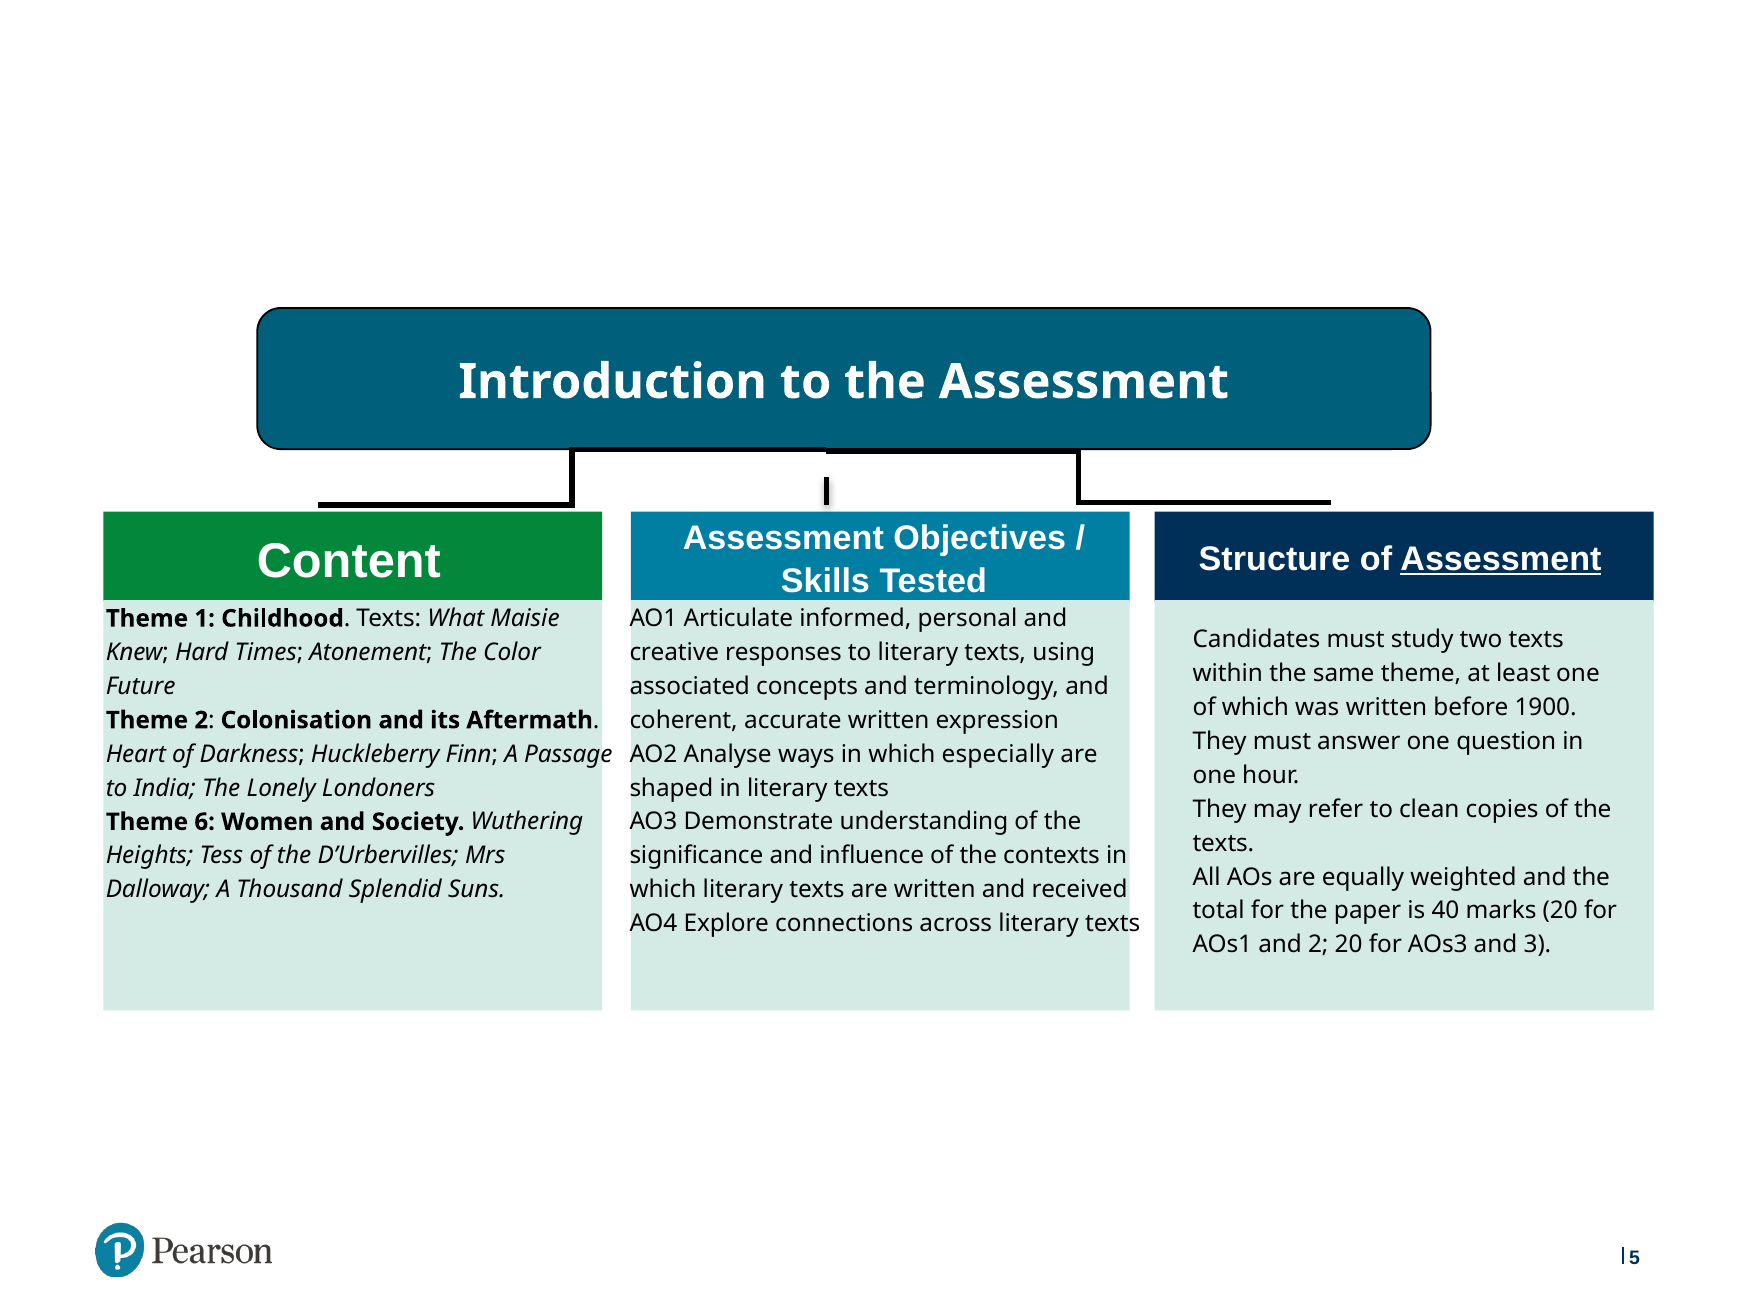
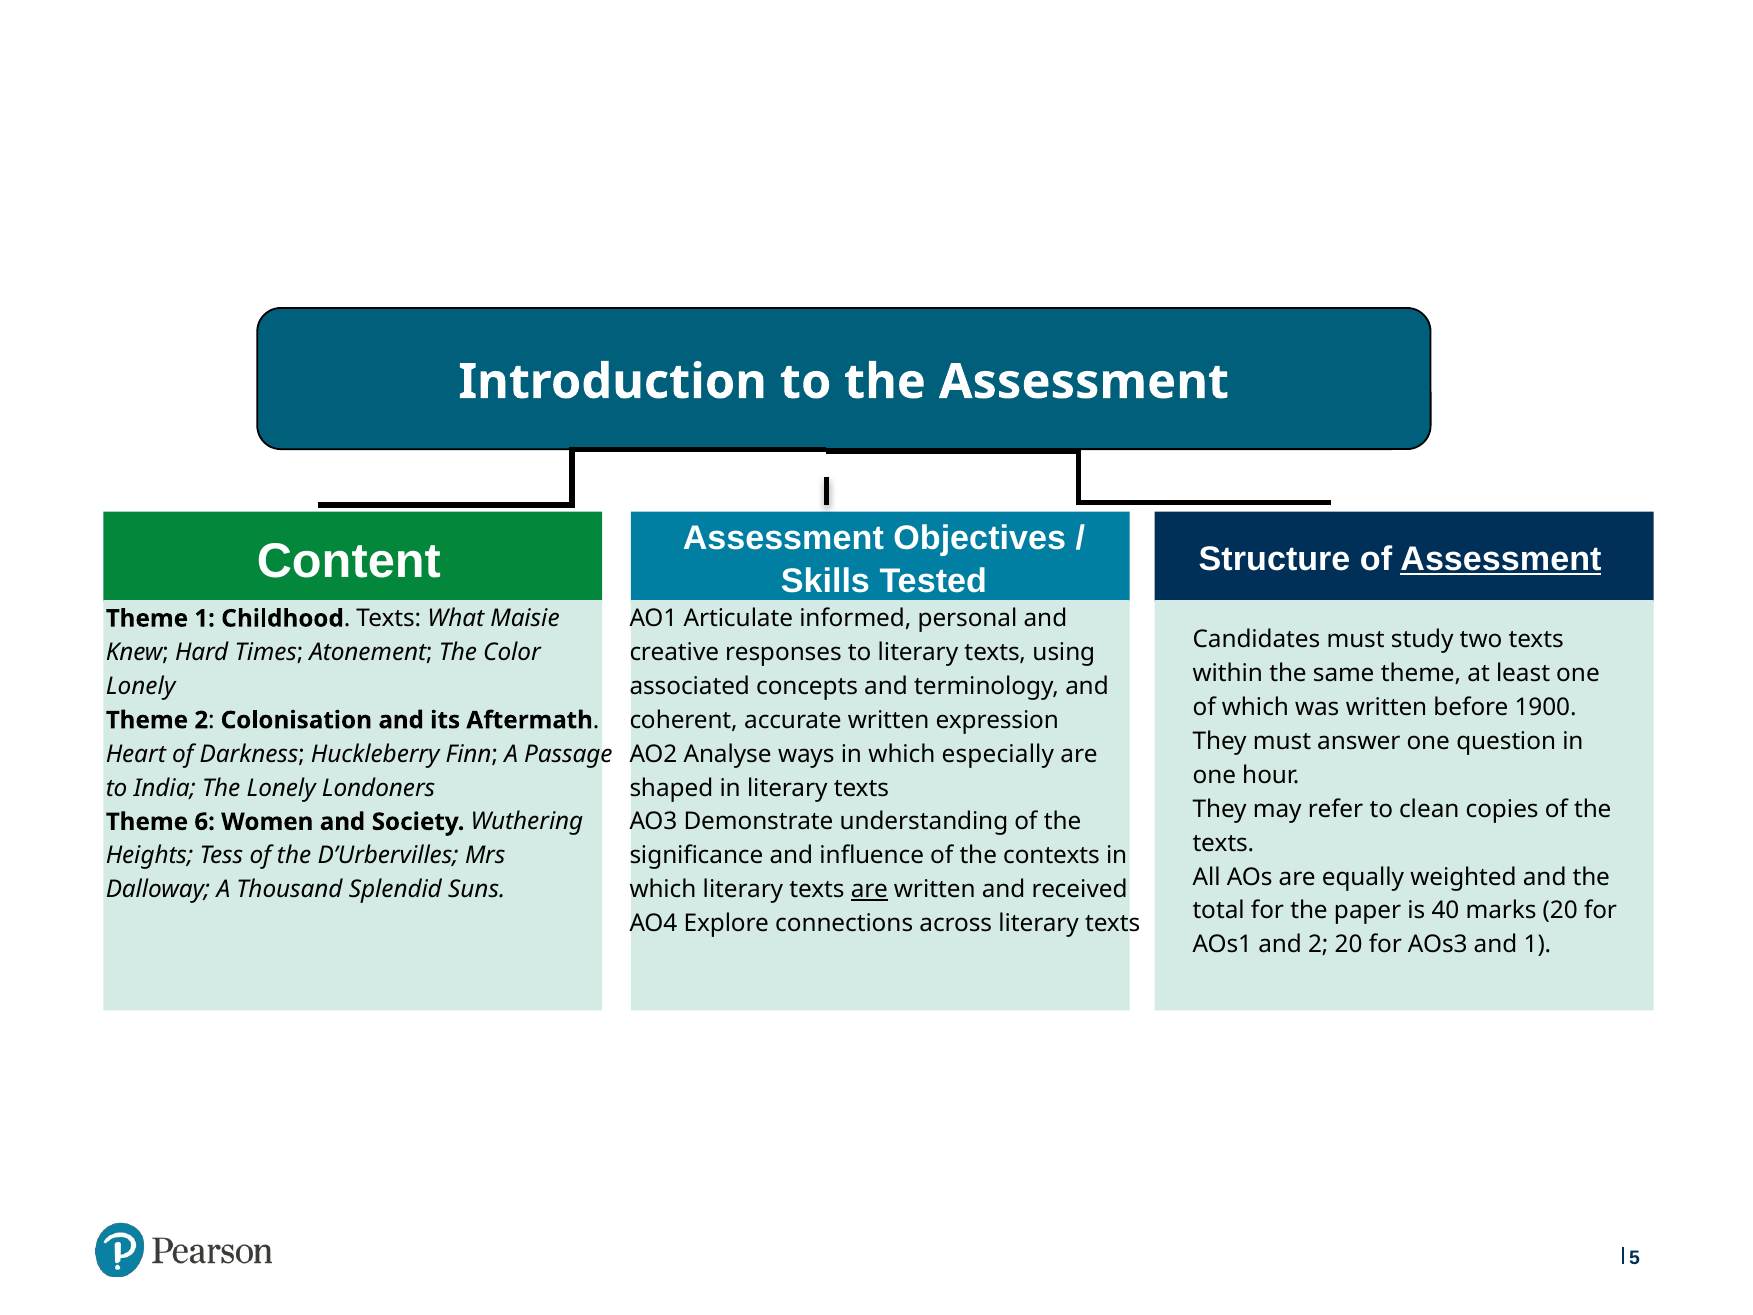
Future at (141, 686): Future -> Lonely
are at (869, 890) underline: none -> present
and 3: 3 -> 1
